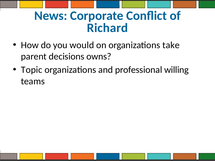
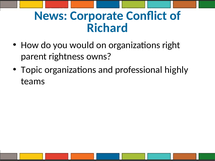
take: take -> right
decisions: decisions -> rightness
willing: willing -> highly
